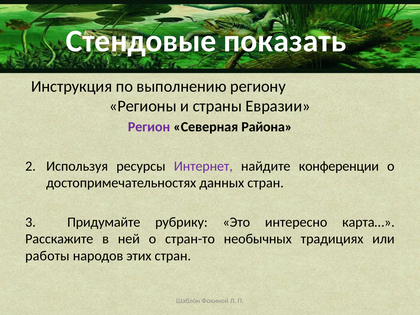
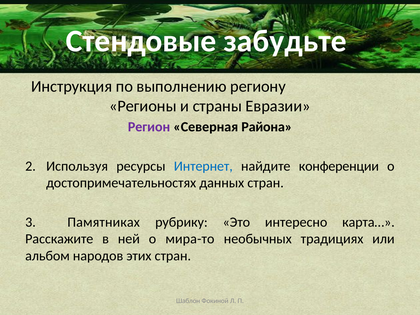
показать: показать -> забудьте
Интернет colour: purple -> blue
Придумайте: Придумайте -> Памятниках
стран-то: стран-то -> мира-то
работы: работы -> альбом
